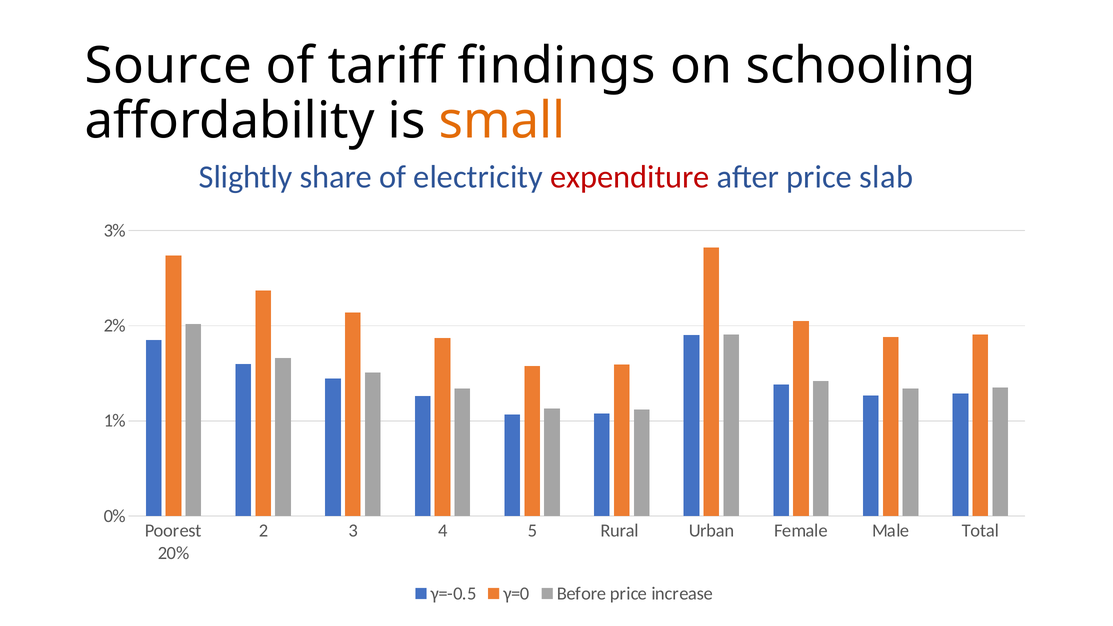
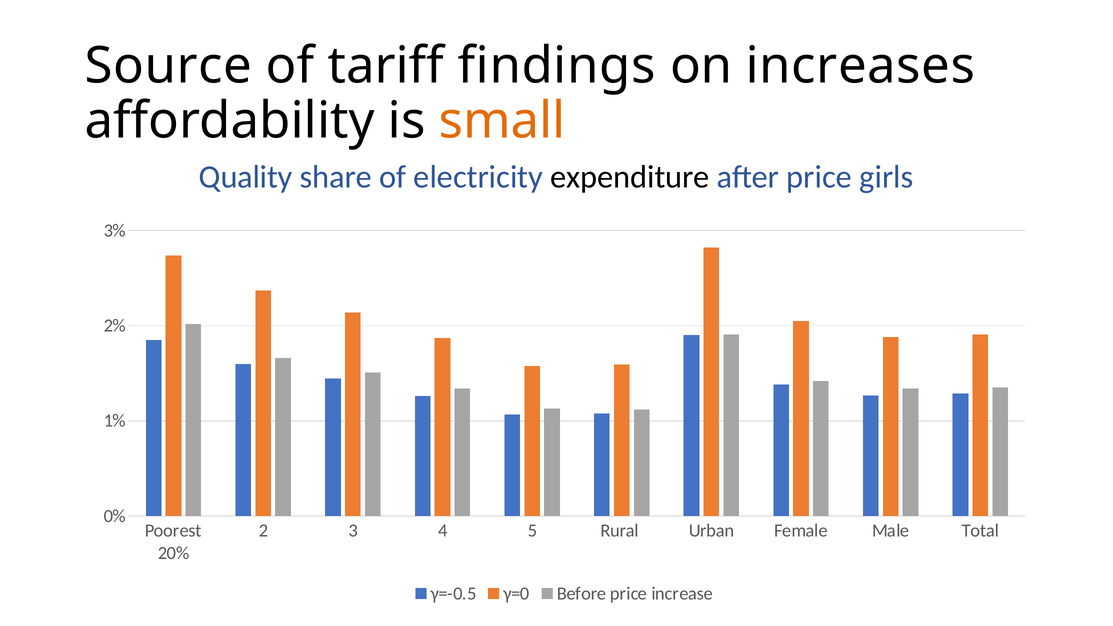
schooling: schooling -> increases
Slightly: Slightly -> Quality
expenditure colour: red -> black
slab: slab -> girls
